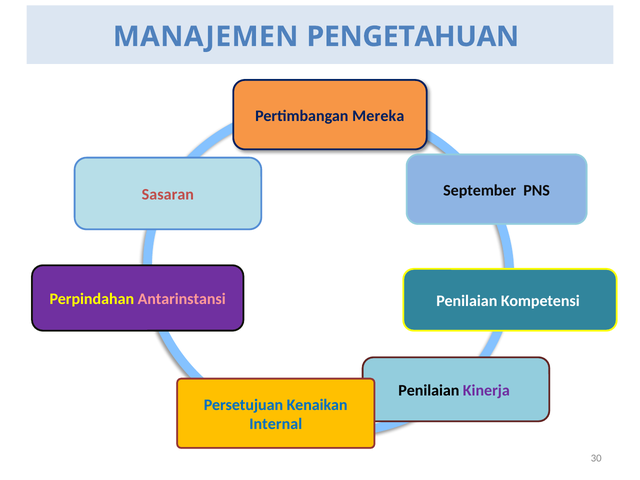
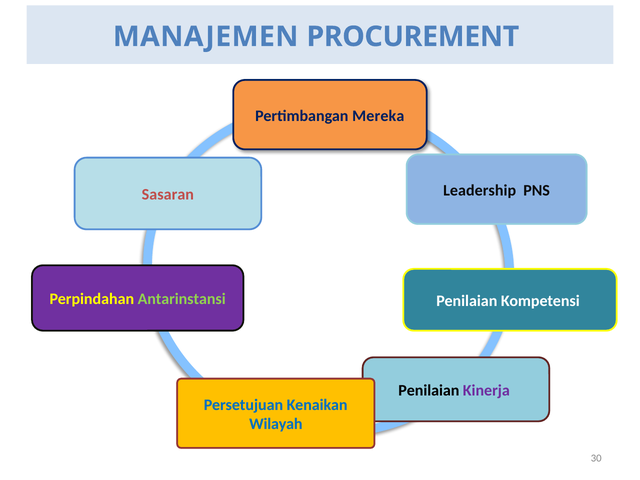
PENGETAHUAN: PENGETAHUAN -> PROCUREMENT
September: September -> Leadership
Antarinstansi colour: pink -> light green
Internal: Internal -> Wilayah
